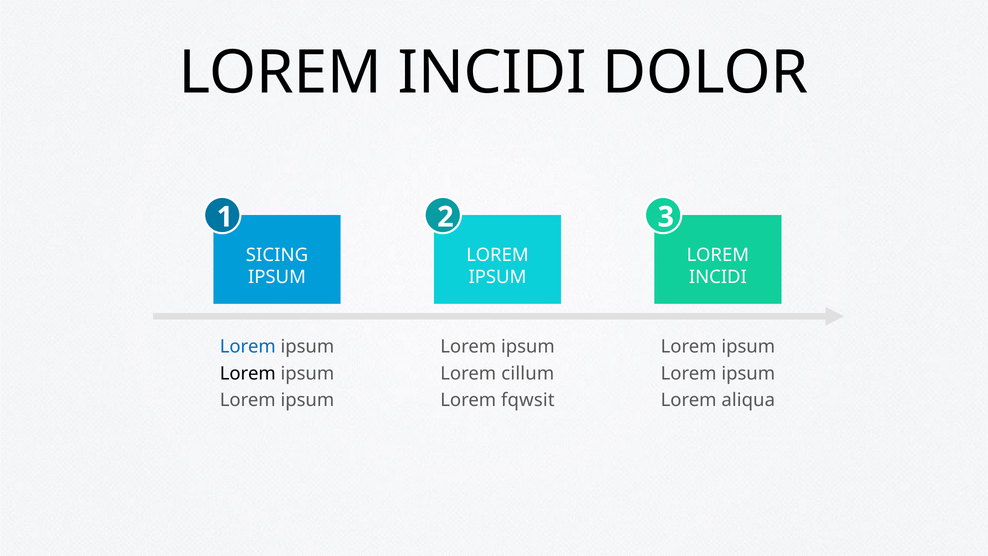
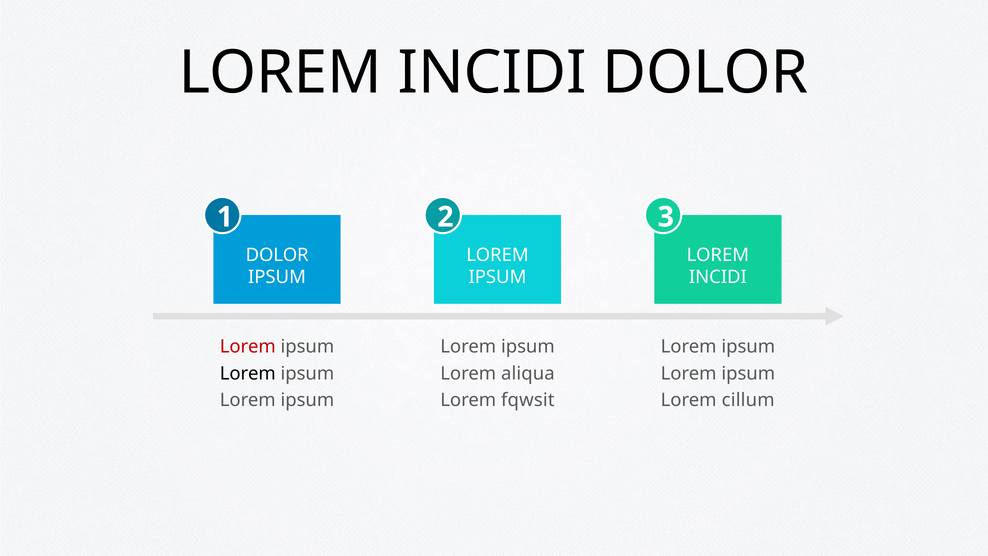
SICING at (277, 255): SICING -> DOLOR
Lorem at (248, 347) colour: blue -> red
cillum: cillum -> aliqua
aliqua: aliqua -> cillum
